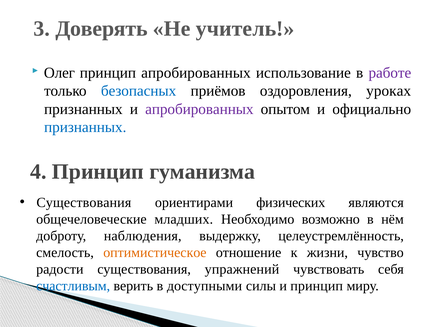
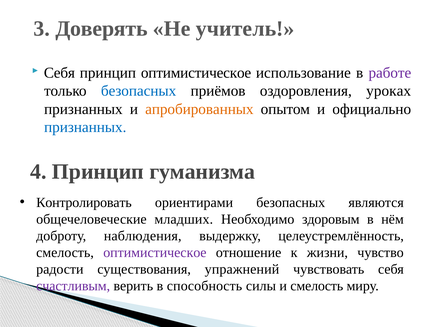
Олег at (59, 73): Олег -> Себя
принцип апробированных: апробированных -> оптимистическое
апробированных at (199, 109) colour: purple -> orange
Существования at (84, 203): Существования -> Контролировать
ориентирами физических: физических -> безопасных
возможно: возможно -> здоровым
оптимистическое at (155, 253) colour: orange -> purple
счастливым colour: blue -> purple
доступными: доступными -> способность
и принцип: принцип -> смелость
